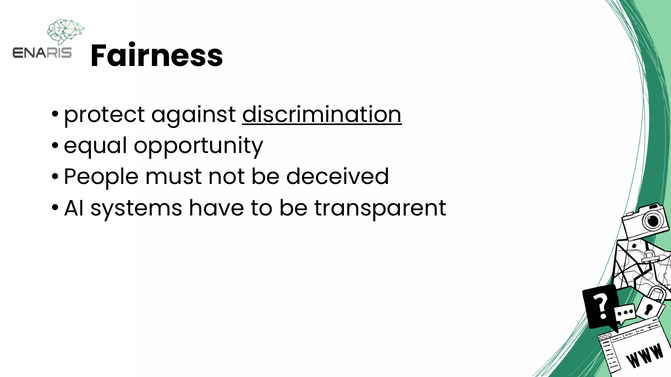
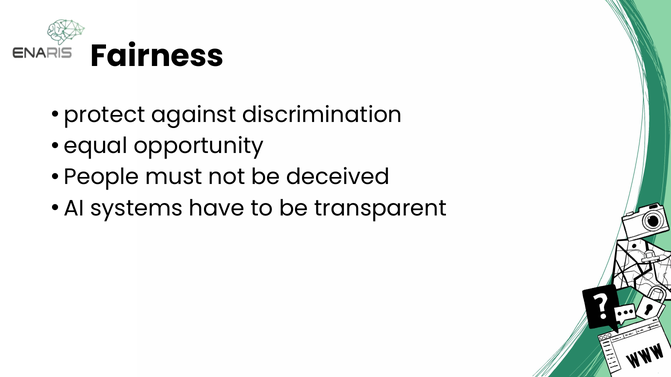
discrimination underline: present -> none
